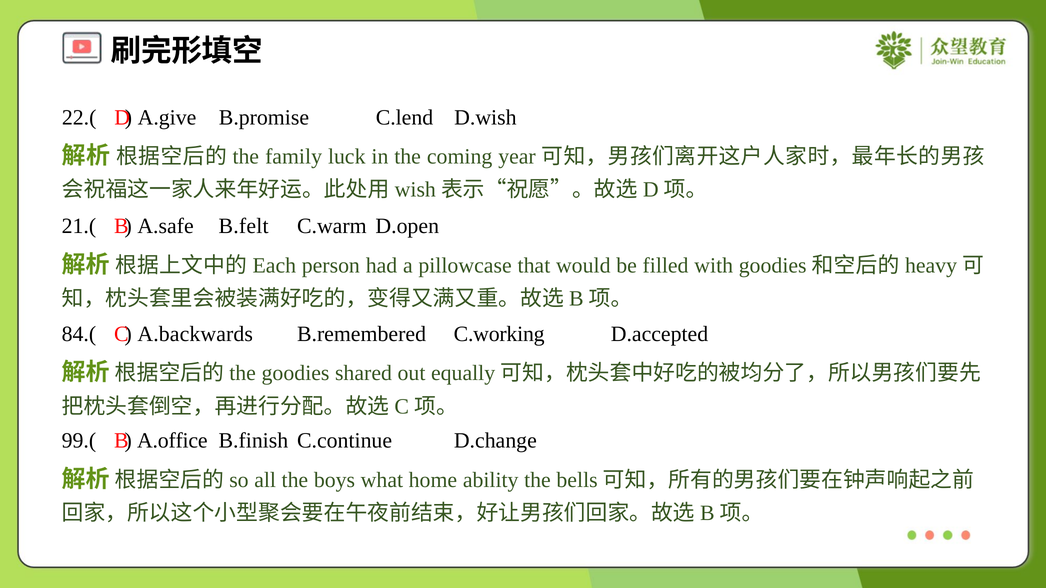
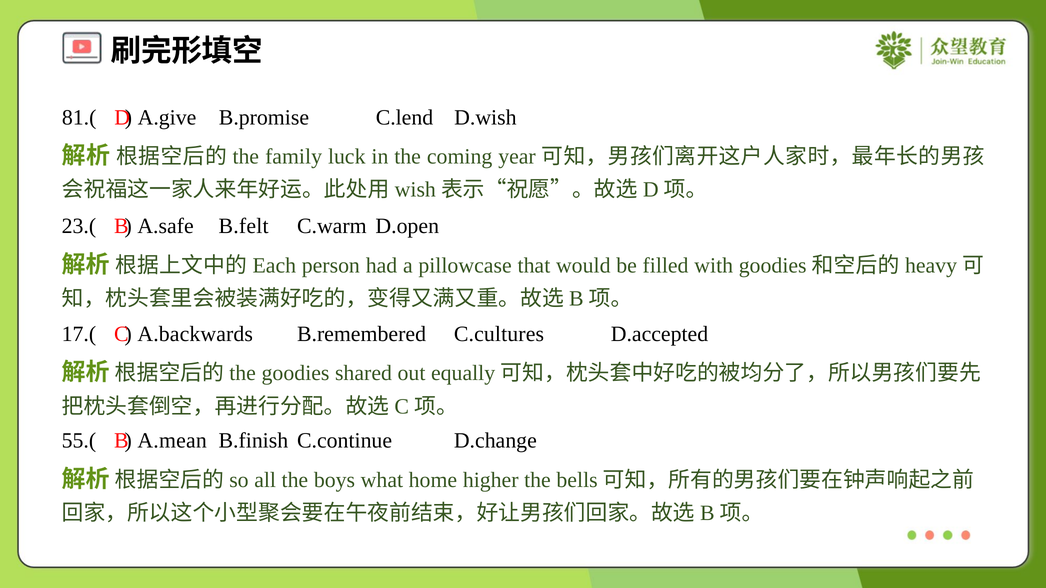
22.(: 22.( -> 81.(
21.(: 21.( -> 23.(
84.(: 84.( -> 17.(
C.working: C.working -> C.cultures
99.(: 99.( -> 55.(
A.office: A.office -> A.mean
ability: ability -> higher
